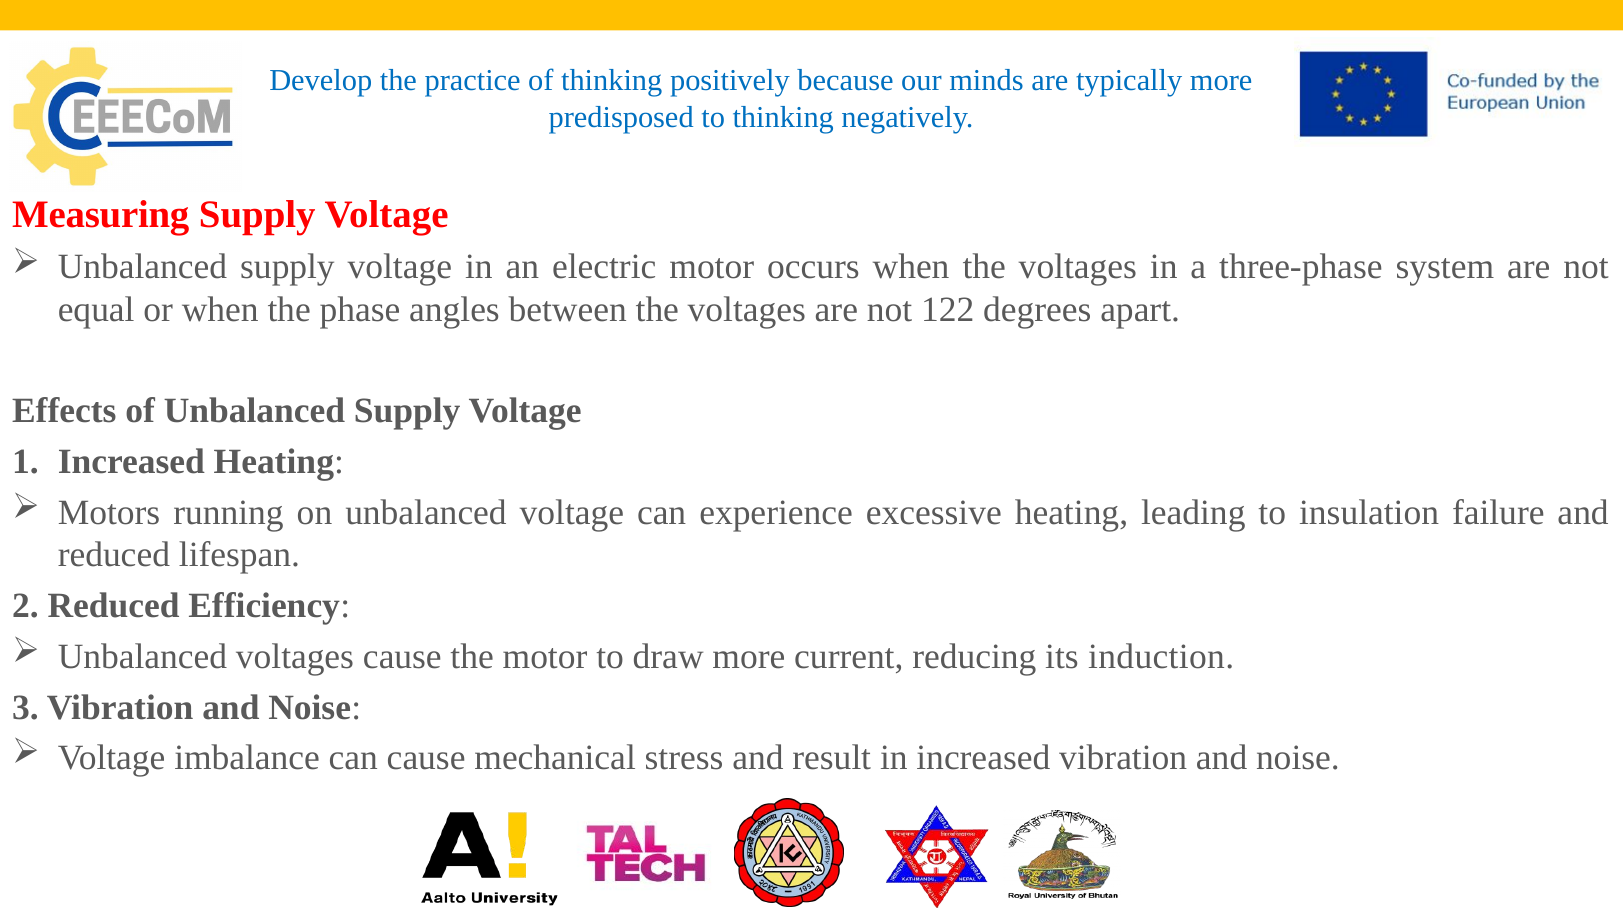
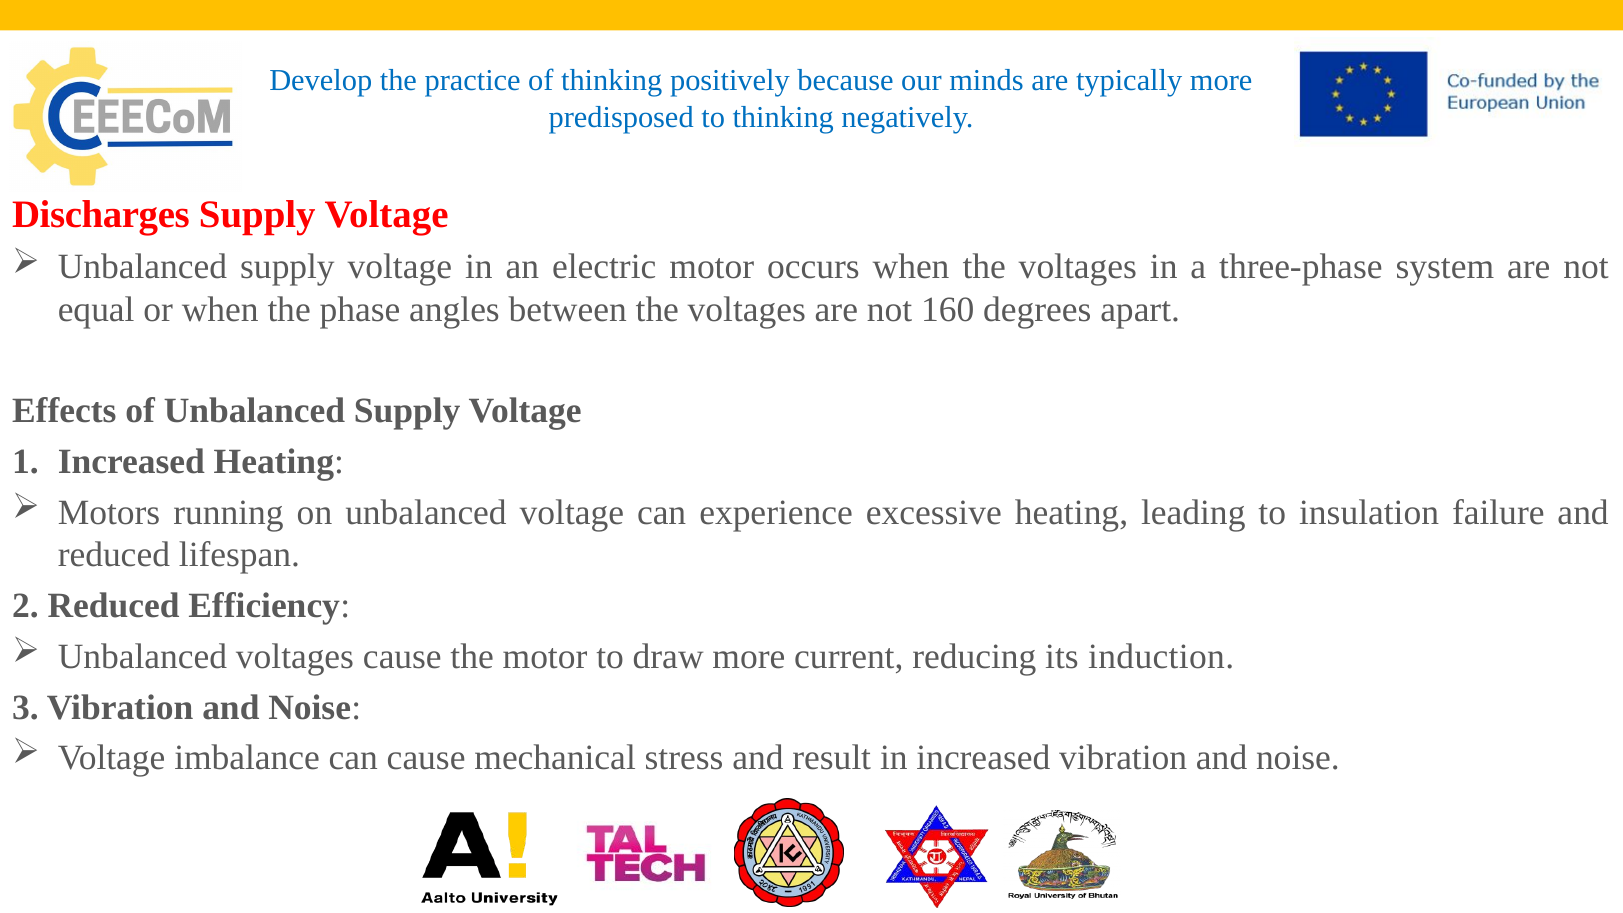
Measuring: Measuring -> Discharges
122: 122 -> 160
